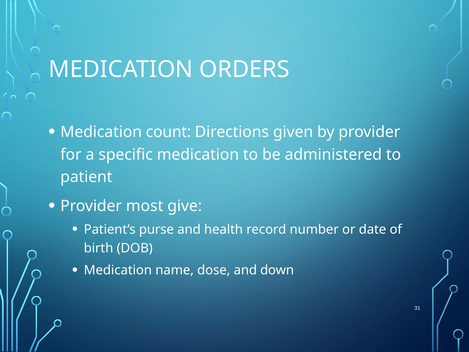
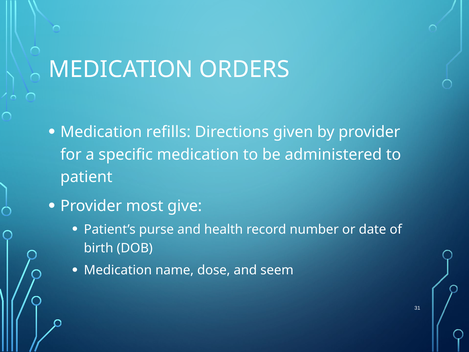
count: count -> refills
down: down -> seem
